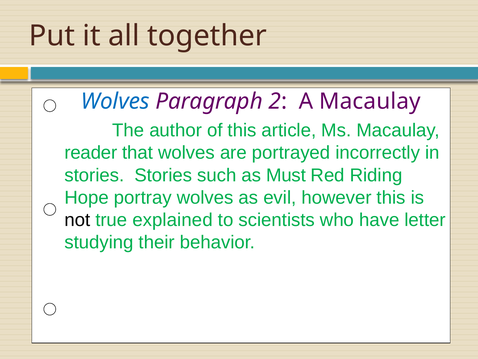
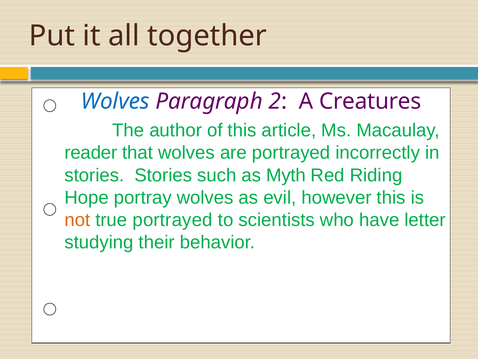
A Macaulay: Macaulay -> Creatures
Must: Must -> Myth
not colour: black -> orange
true explained: explained -> portrayed
